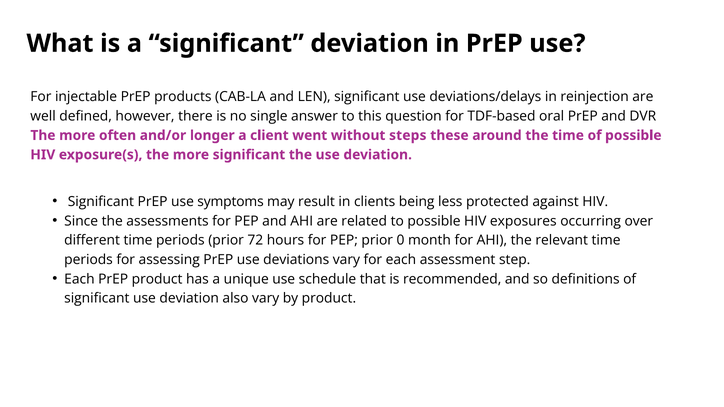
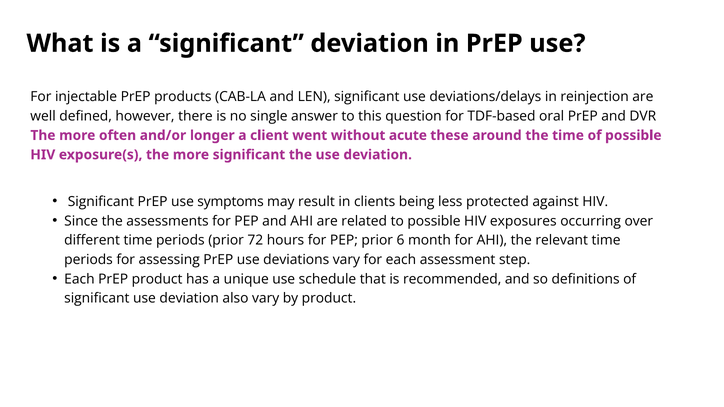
steps: steps -> acute
0: 0 -> 6
